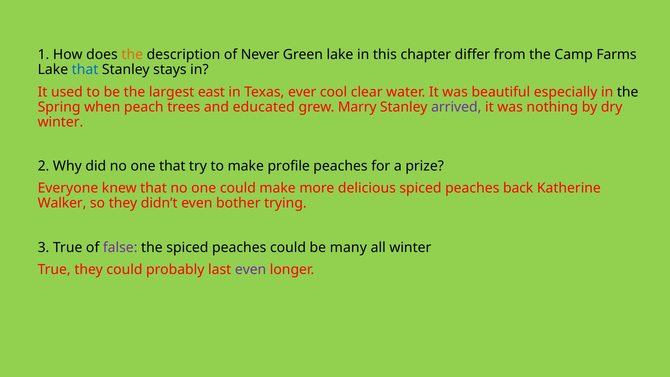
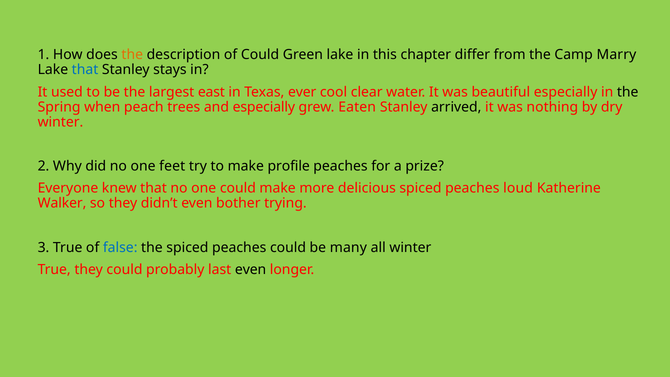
of Never: Never -> Could
Farms: Farms -> Marry
and educated: educated -> especially
Marry: Marry -> Eaten
arrived colour: purple -> black
one that: that -> feet
back: back -> loud
false colour: purple -> blue
even at (251, 269) colour: purple -> black
